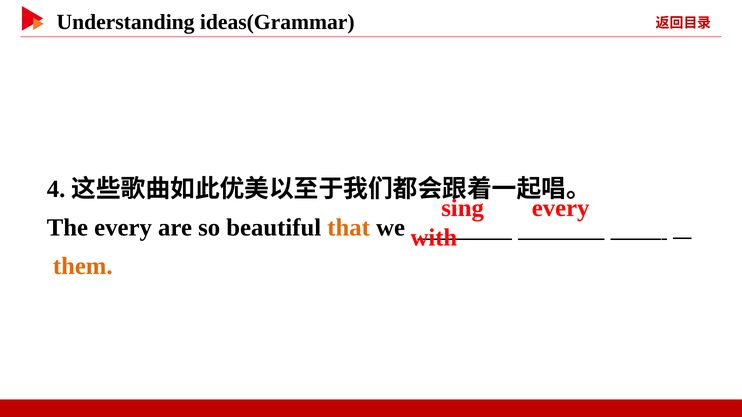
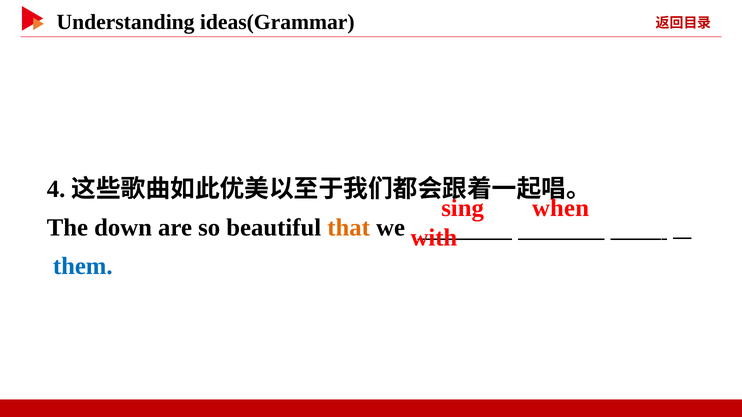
sing every: every -> when
The every: every -> down
them colour: orange -> blue
